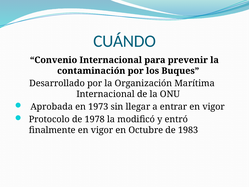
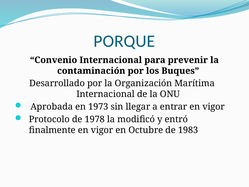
CUÁNDO: CUÁNDO -> PORQUE
